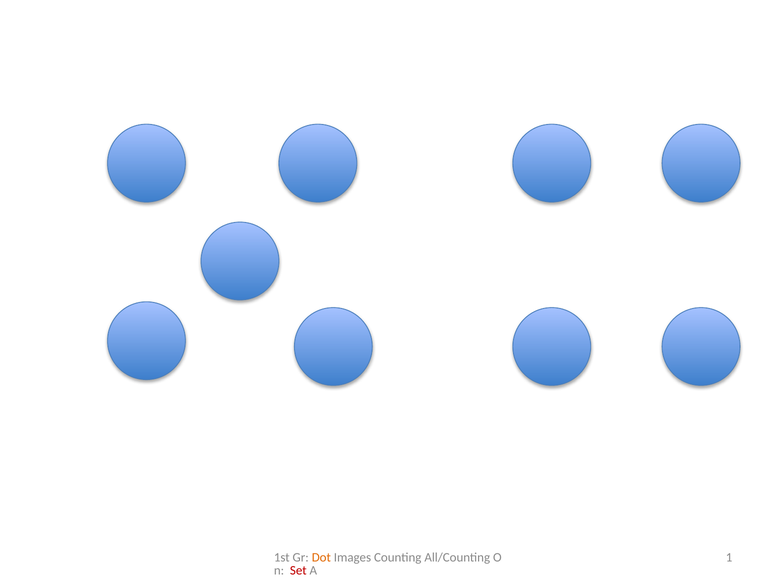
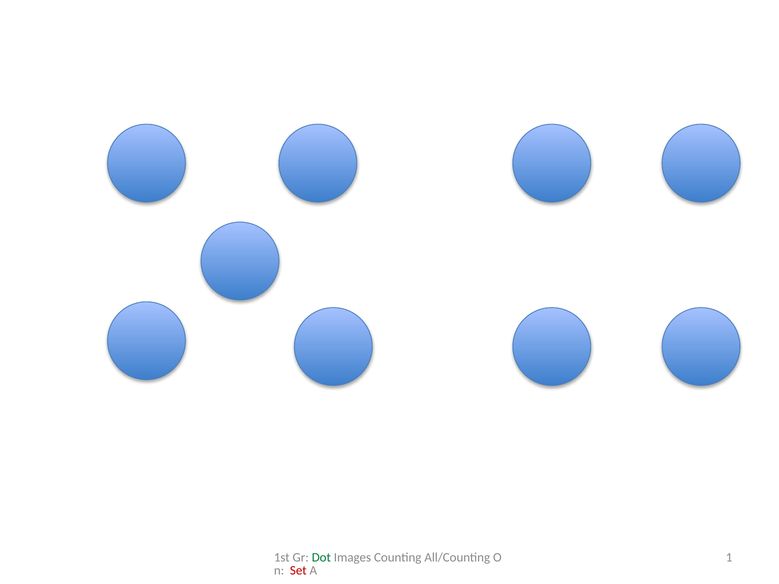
Dot colour: orange -> green
